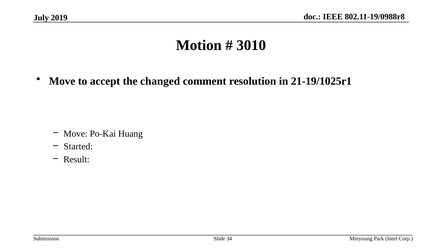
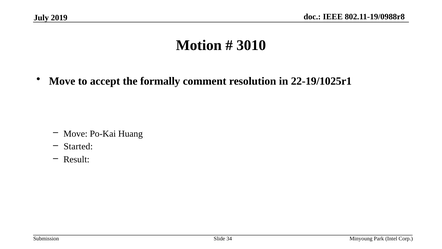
changed: changed -> formally
21-19/1025r1: 21-19/1025r1 -> 22-19/1025r1
